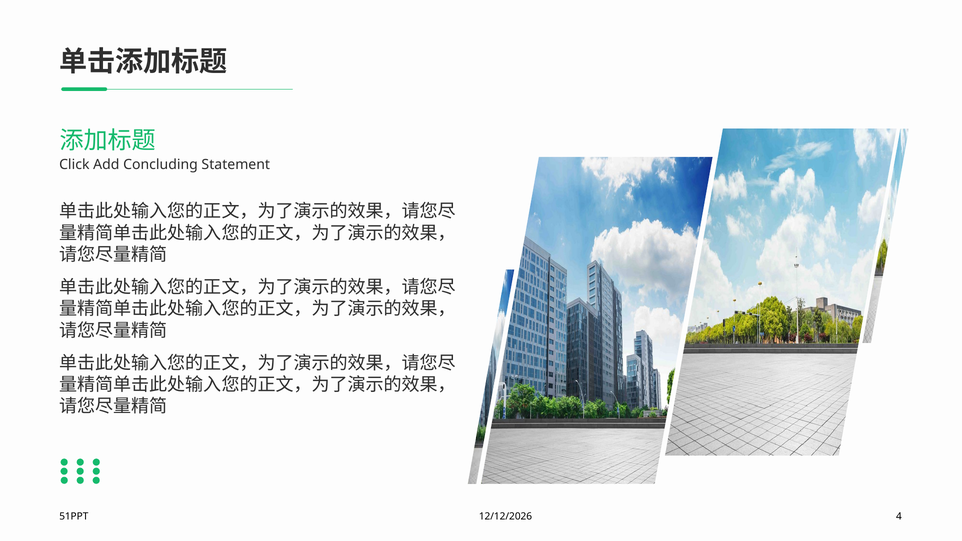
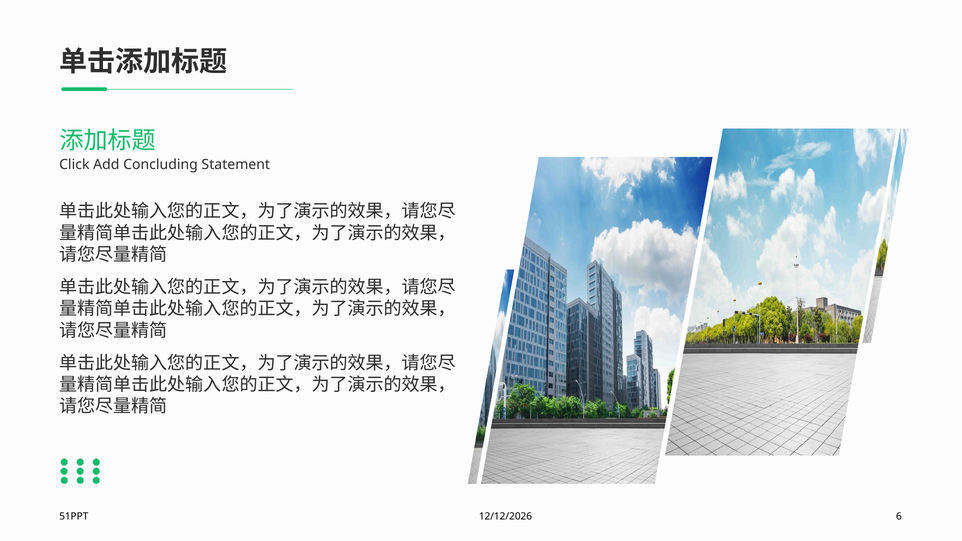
4: 4 -> 6
